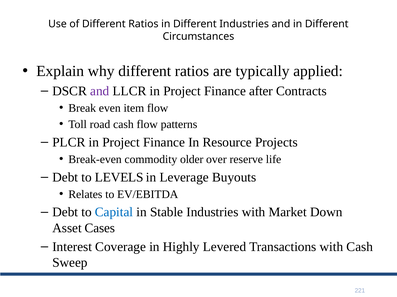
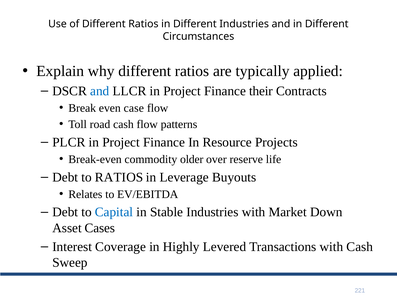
and at (100, 91) colour: purple -> blue
after: after -> their
item: item -> case
to LEVELS: LEVELS -> RATIOS
